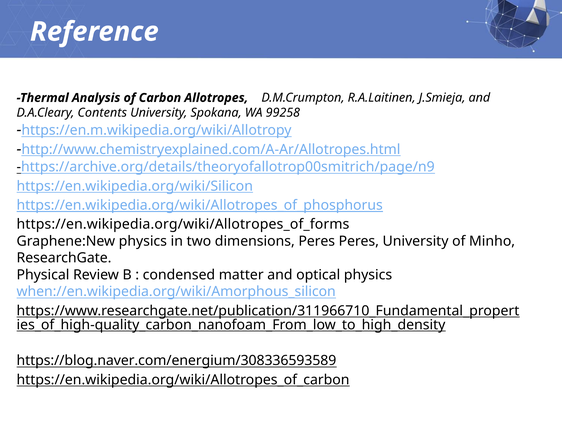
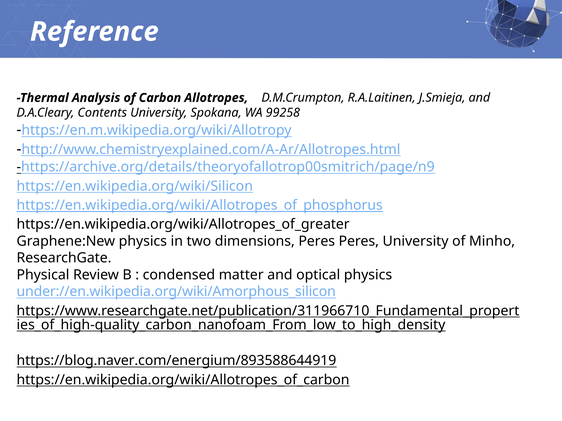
https://en.wikipedia.org/wiki/Allotropes_of_forms: https://en.wikipedia.org/wiki/Allotropes_of_forms -> https://en.wikipedia.org/wiki/Allotropes_of_greater
when://en.wikipedia.org/wiki/Amorphous_silicon: when://en.wikipedia.org/wiki/Amorphous_silicon -> under://en.wikipedia.org/wiki/Amorphous_silicon
https://blog.naver.com/energium/308336593589: https://blog.naver.com/energium/308336593589 -> https://blog.naver.com/energium/893588644919
